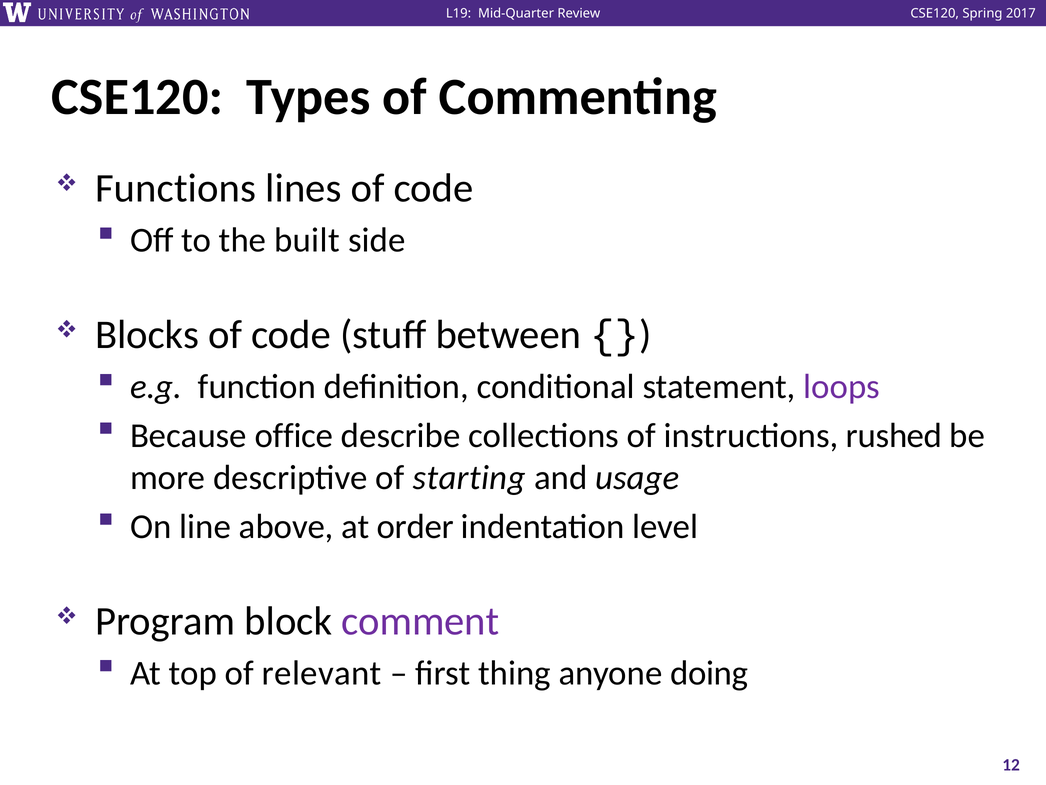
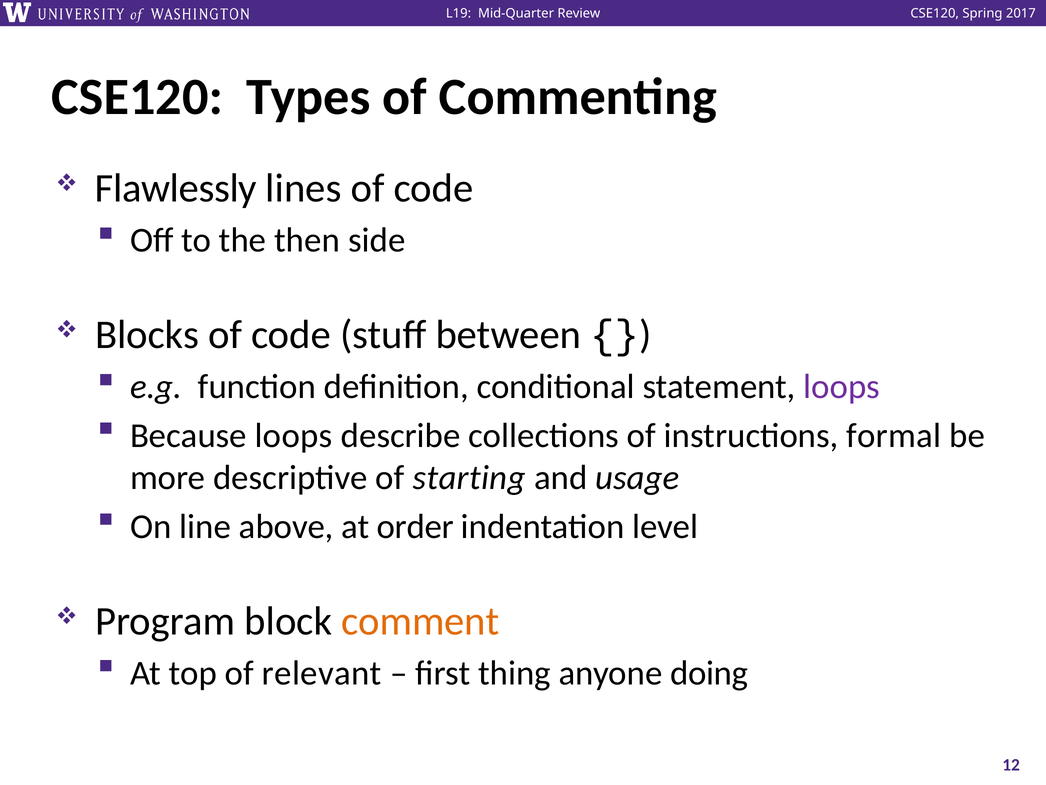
Functions: Functions -> Flawlessly
built: built -> then
Because office: office -> loops
rushed: rushed -> formal
comment colour: purple -> orange
